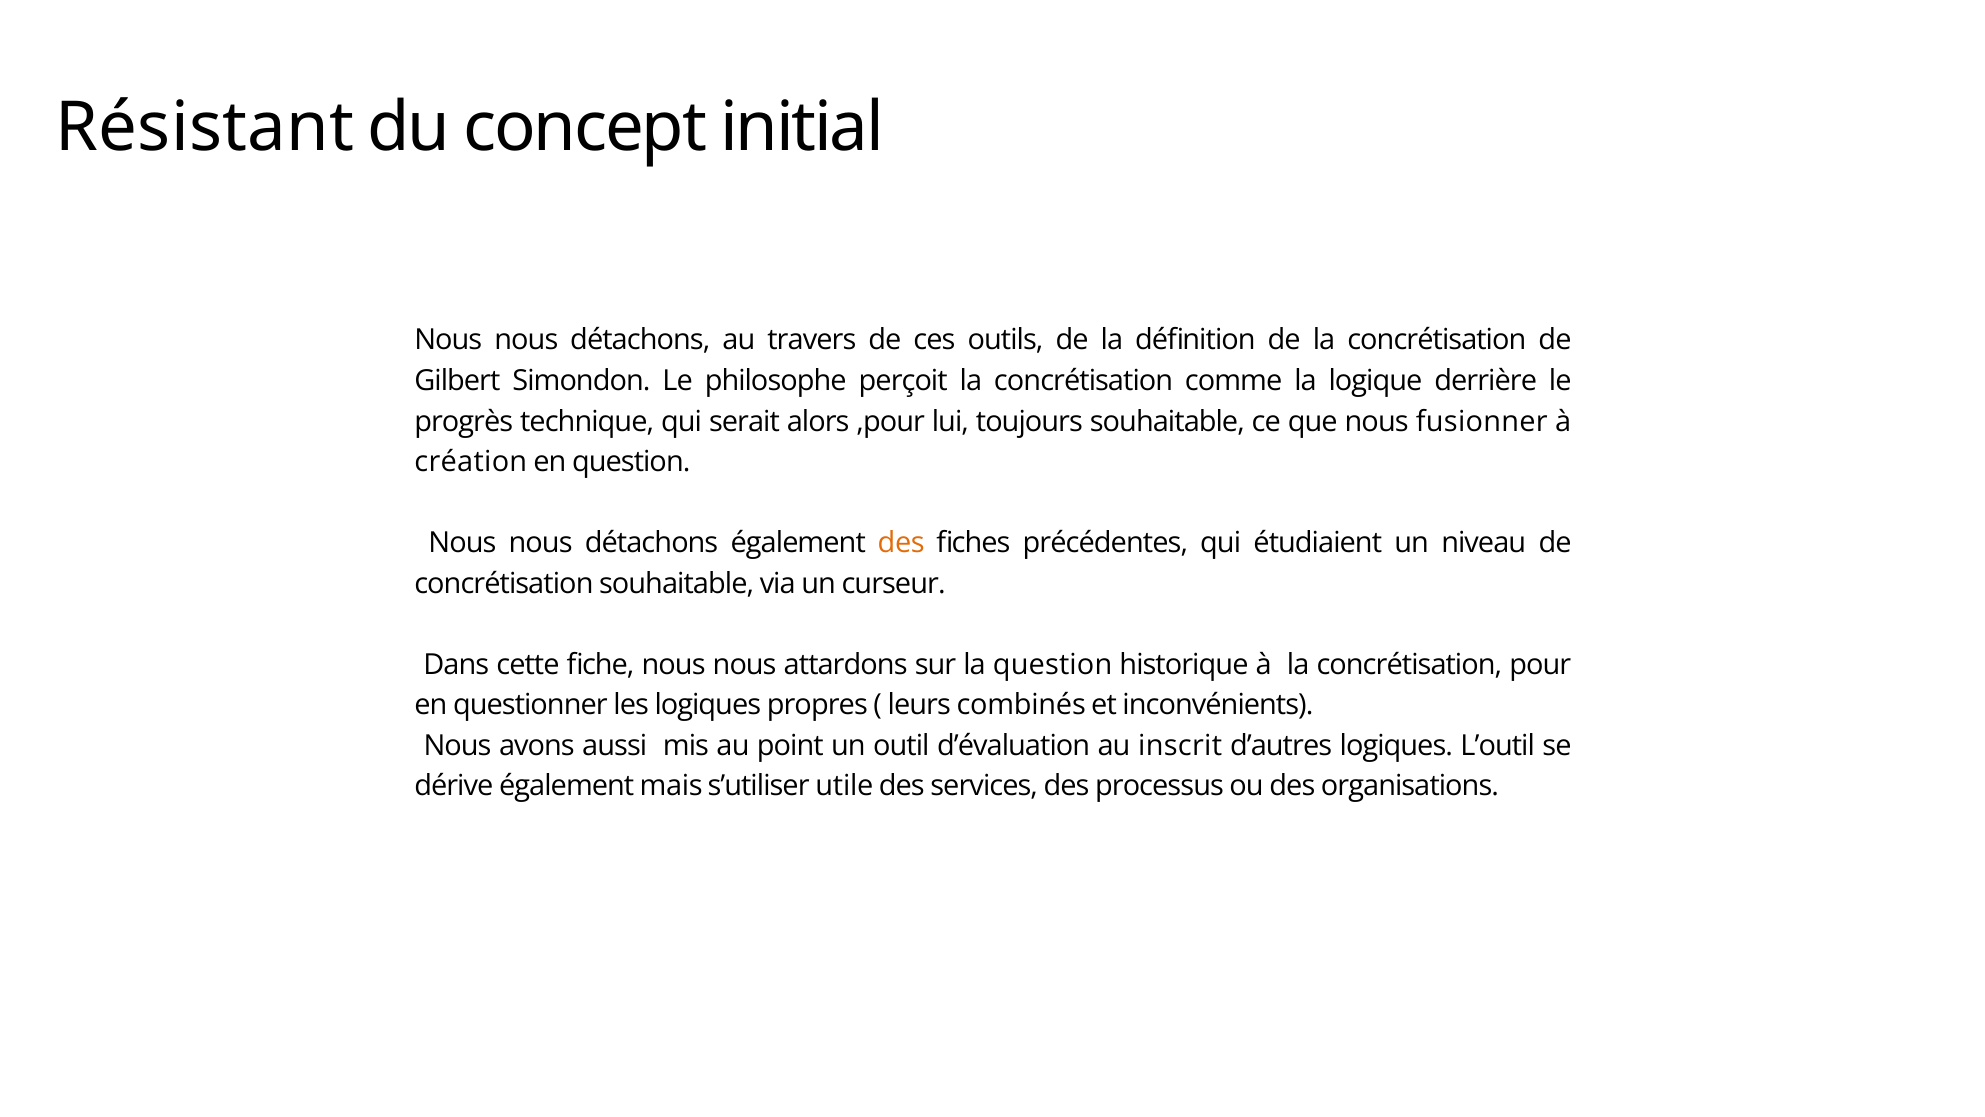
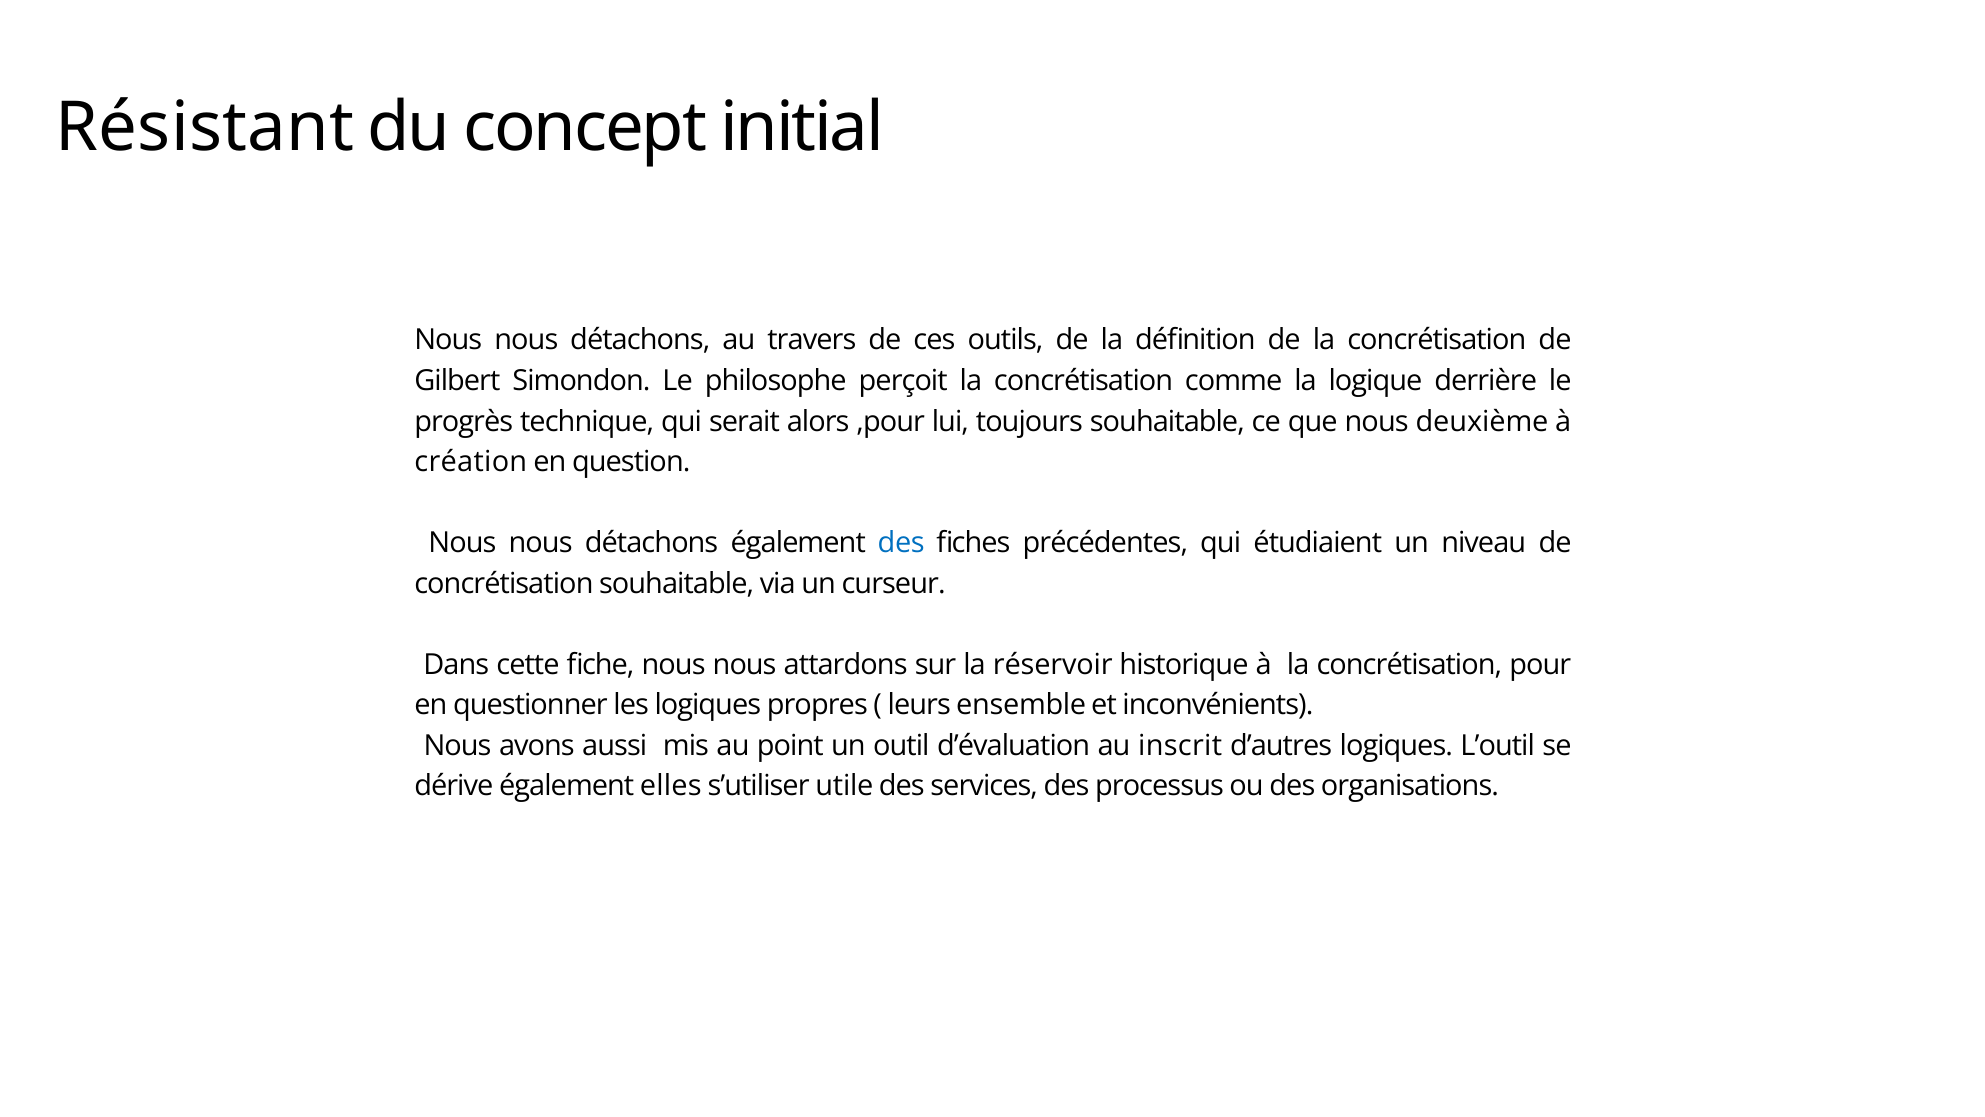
fusionner: fusionner -> deuxième
des at (901, 543) colour: orange -> blue
la question: question -> réservoir
combinés: combinés -> ensemble
mais: mais -> elles
